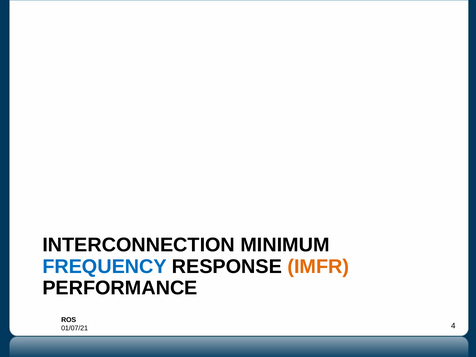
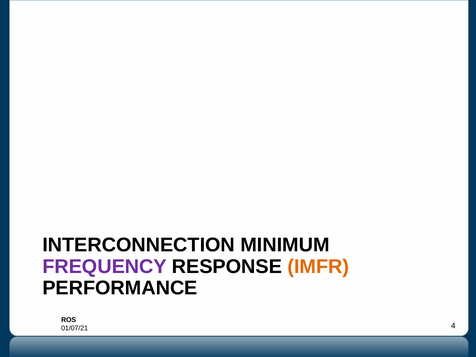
FREQUENCY colour: blue -> purple
